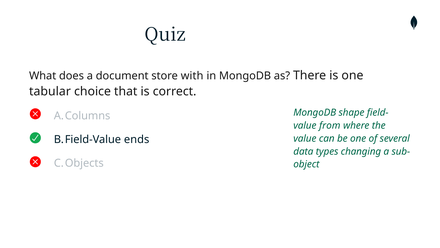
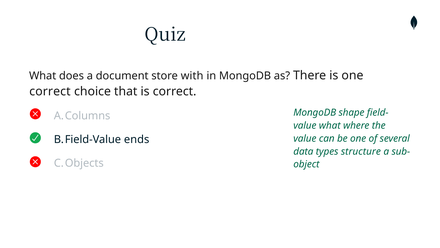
tabular at (50, 91): tabular -> correct
value from: from -> what
changing: changing -> structure
